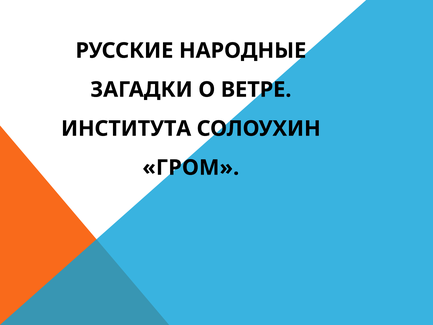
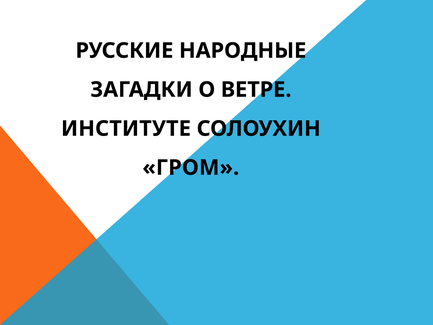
ИНСТИТУТА: ИНСТИТУТА -> ИНСТИТУТЕ
